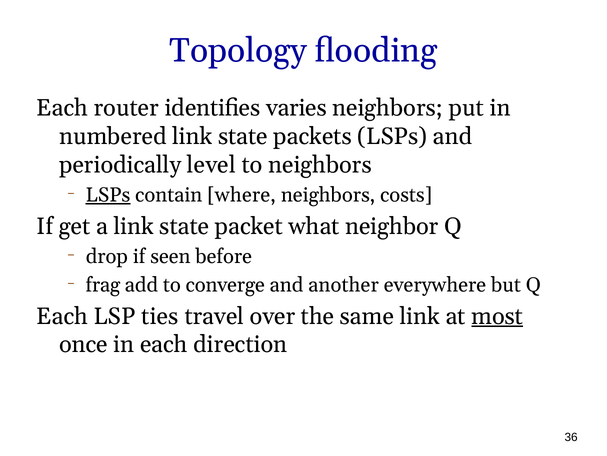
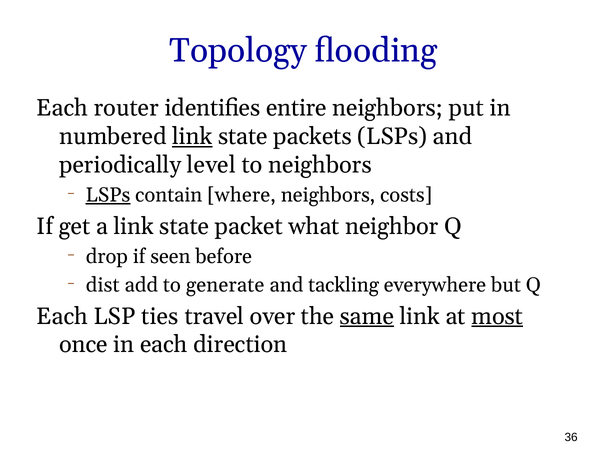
varies: varies -> entire
link at (192, 136) underline: none -> present
frag: frag -> dist
converge: converge -> generate
another: another -> tackling
same underline: none -> present
